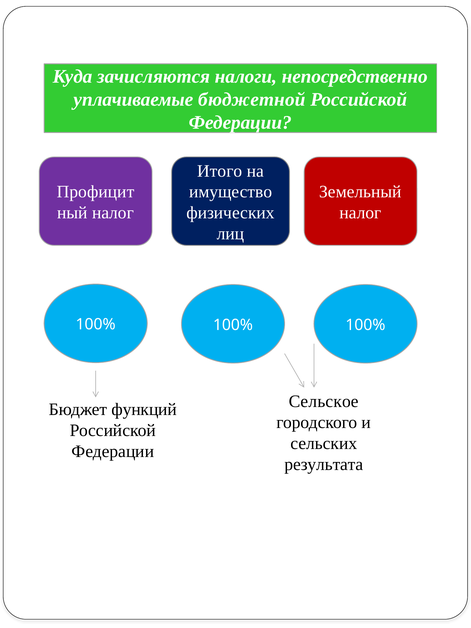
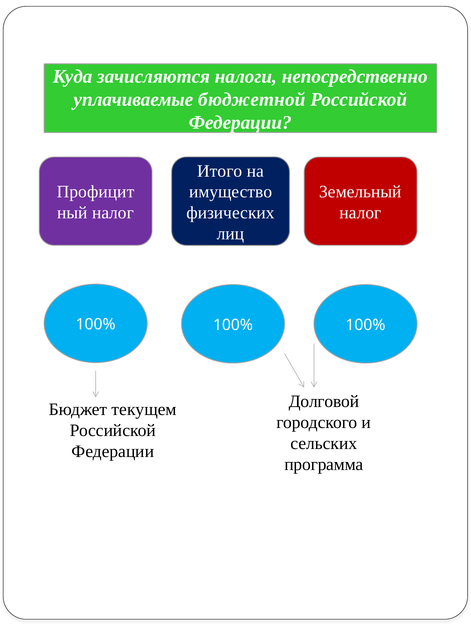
Сельское: Сельское -> Долговой
функций: функций -> текущем
результата: результата -> программа
